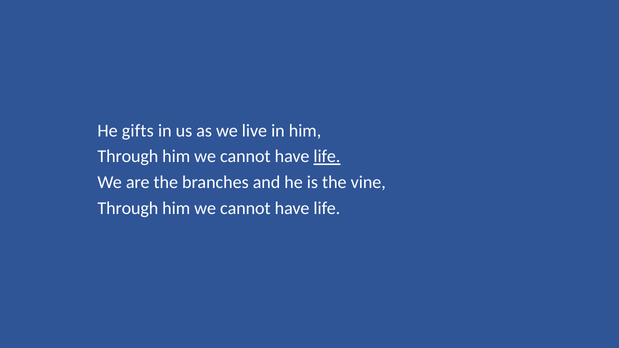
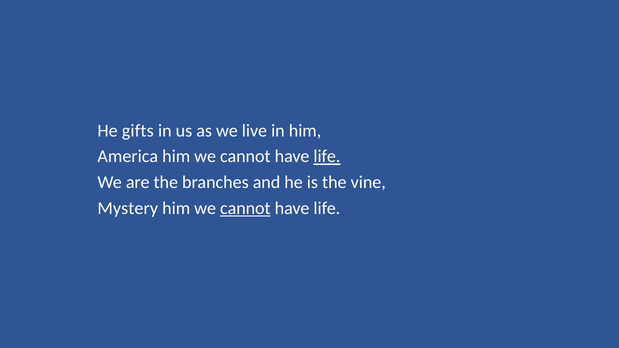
Through at (128, 157): Through -> America
Through at (128, 208): Through -> Mystery
cannot at (245, 208) underline: none -> present
